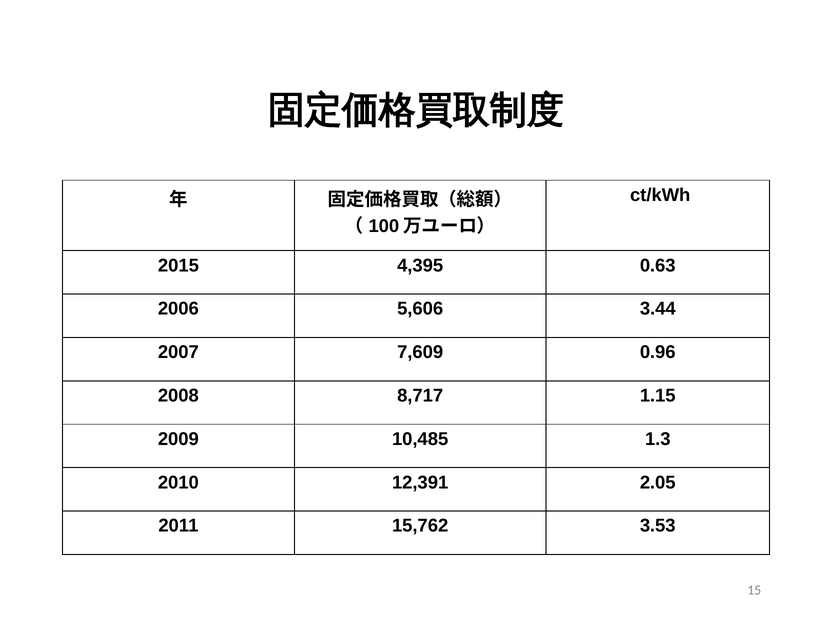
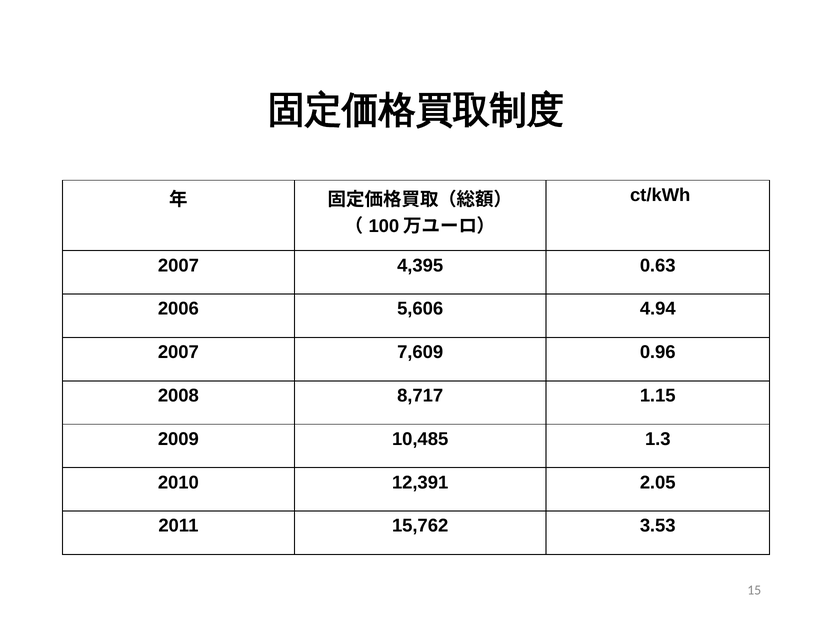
2015 at (178, 265): 2015 -> 2007
3.44: 3.44 -> 4.94
